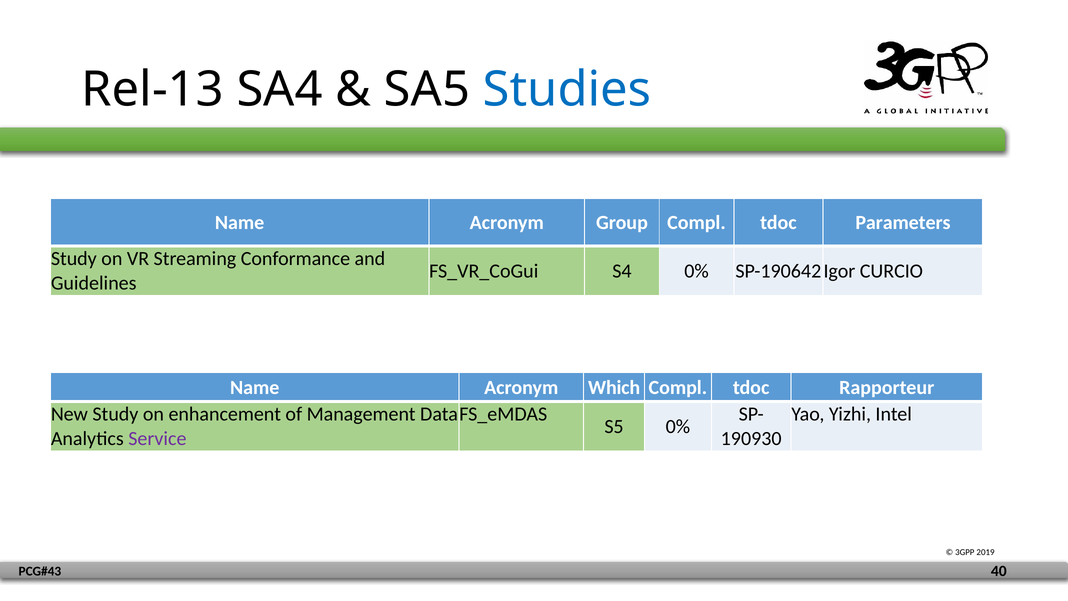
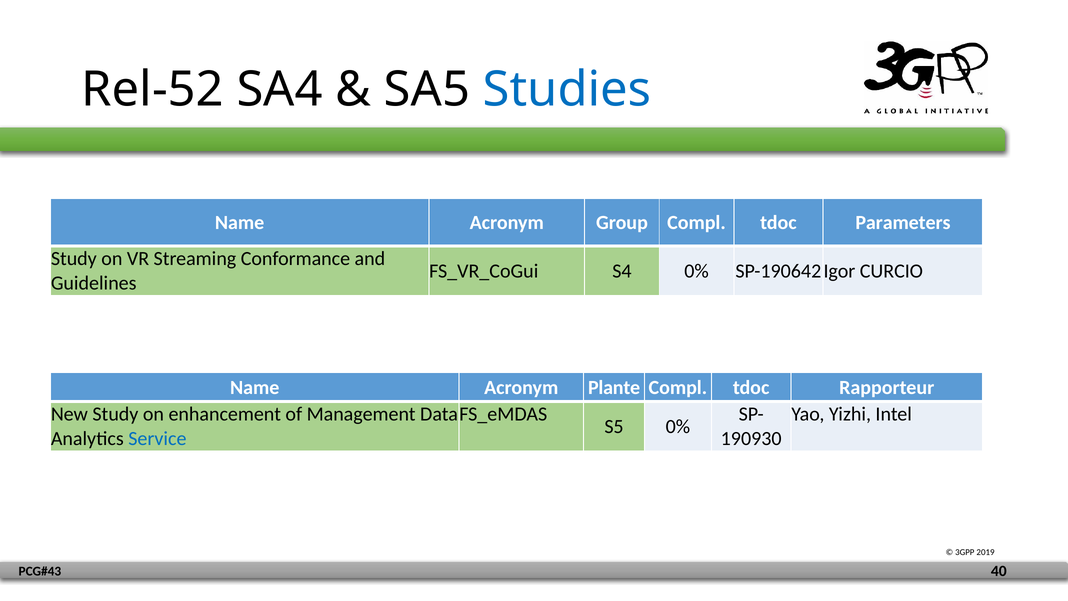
Rel-13: Rel-13 -> Rel-52
Which: Which -> Plante
Service colour: purple -> blue
